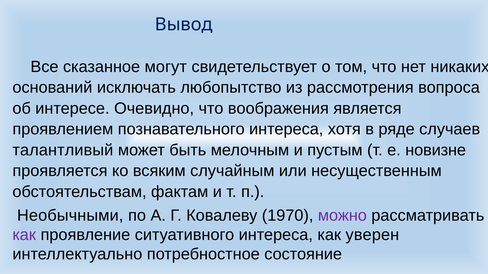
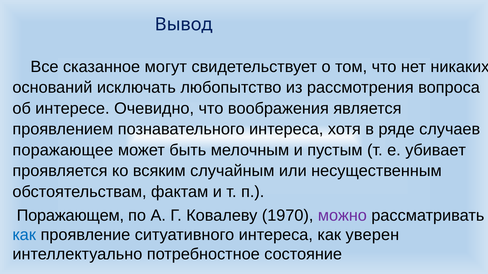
талантливый: талантливый -> поражающее
новизне: новизне -> убивает
Необычными: Необычными -> Поражающем
как at (24, 235) colour: purple -> blue
